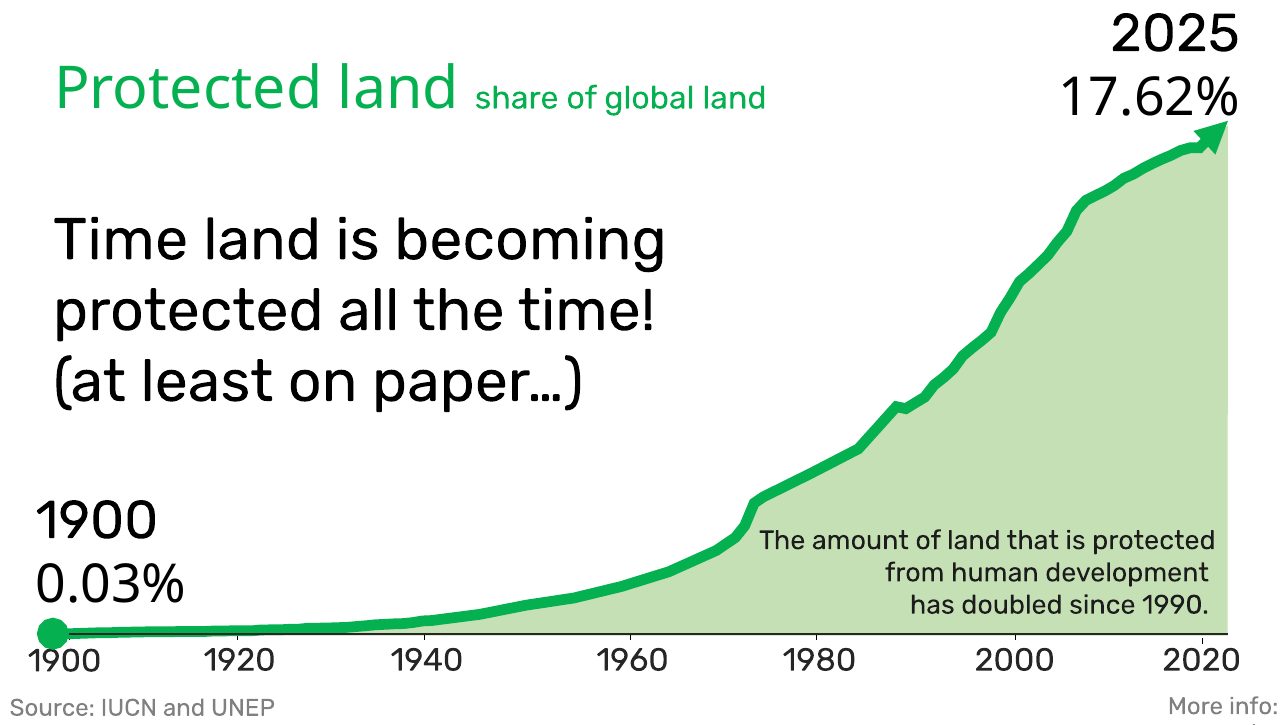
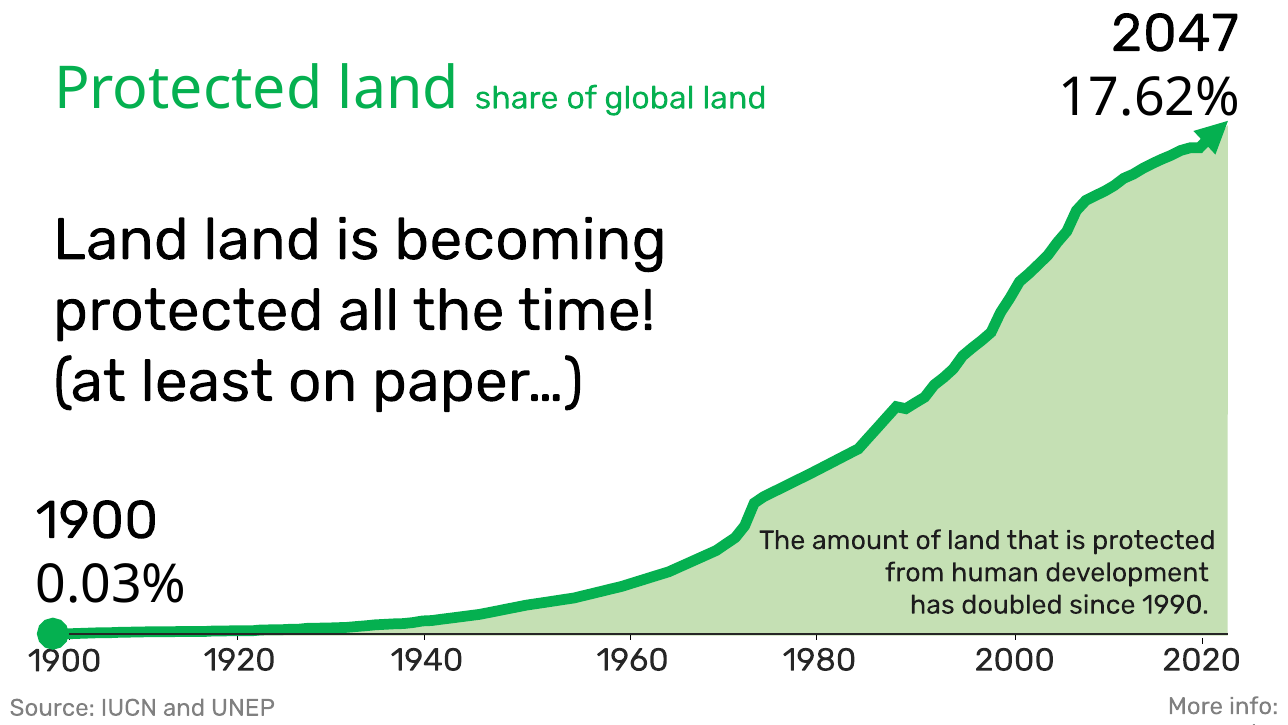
2025: 2025 -> 2047
Time at (121, 240): Time -> Land
